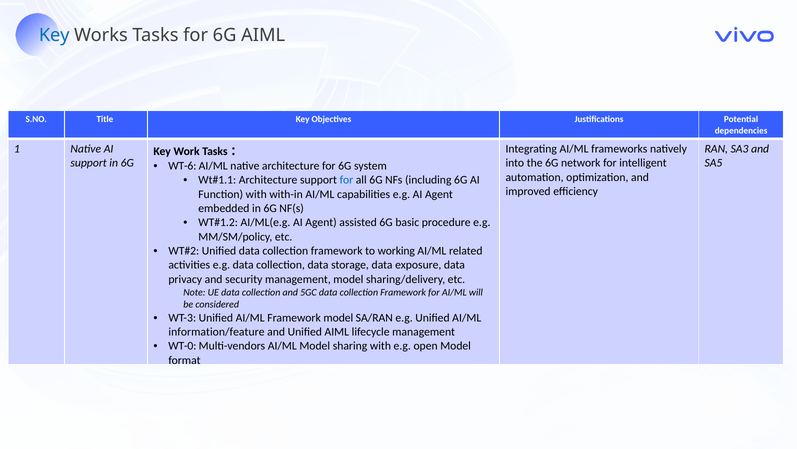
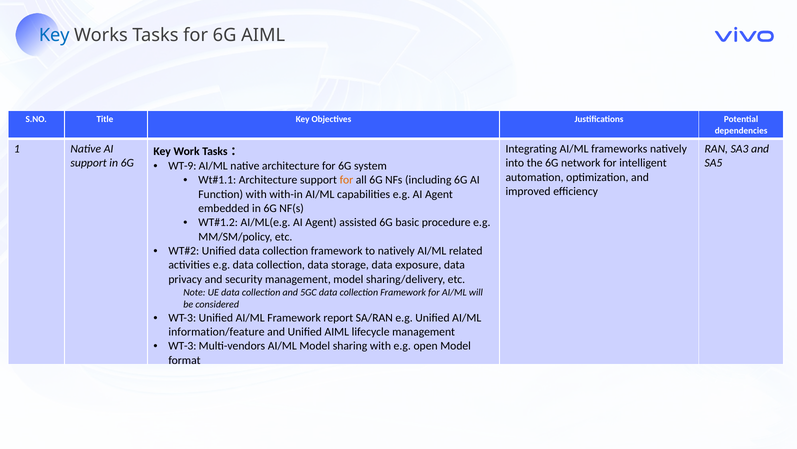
WT-6: WT-6 -> WT-9
for at (346, 180) colour: blue -> orange
to working: working -> natively
Framework model: model -> report
WT-0 at (182, 345): WT-0 -> WT-3
